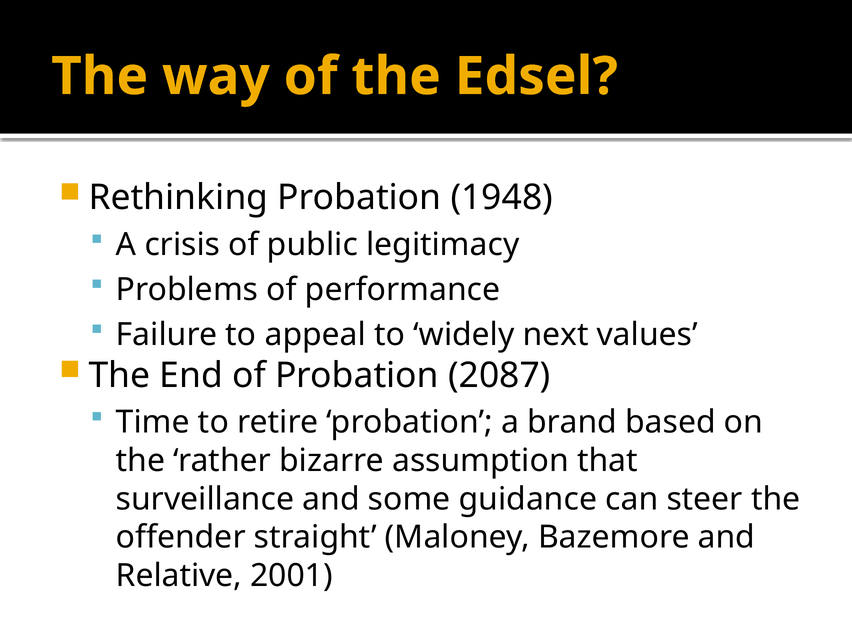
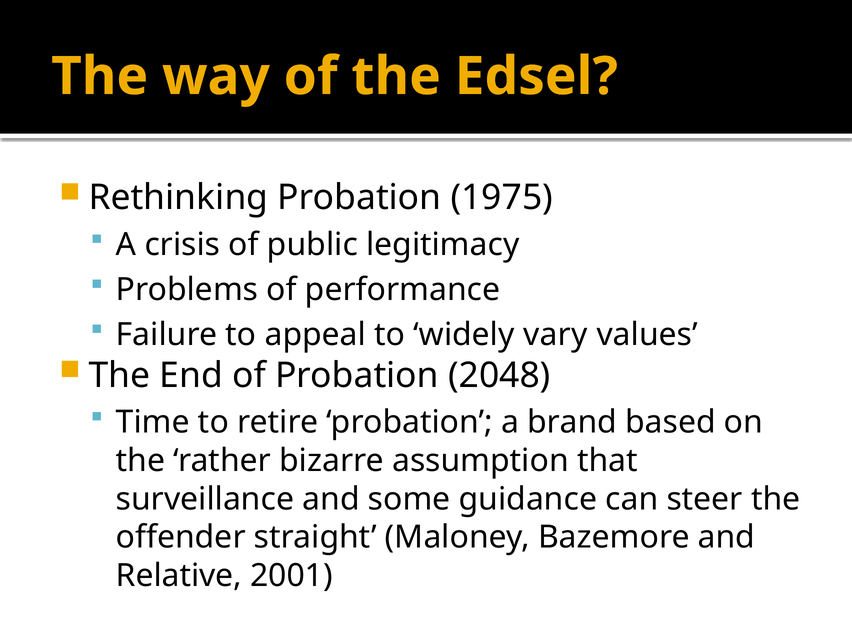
1948: 1948 -> 1975
next: next -> vary
2087: 2087 -> 2048
